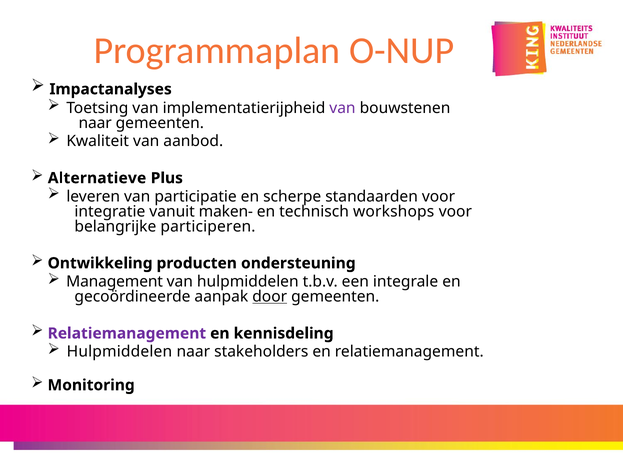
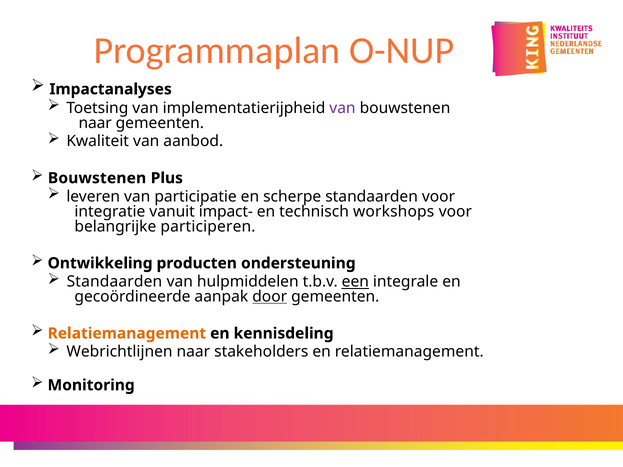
Alternatieve at (97, 178): Alternatieve -> Bouwstenen
maken-: maken- -> impact-
Management at (115, 282): Management -> Standaarden
een underline: none -> present
Relatiemanagement at (127, 334) colour: purple -> orange
Hulpmiddelen at (119, 352): Hulpmiddelen -> Webrichtlijnen
